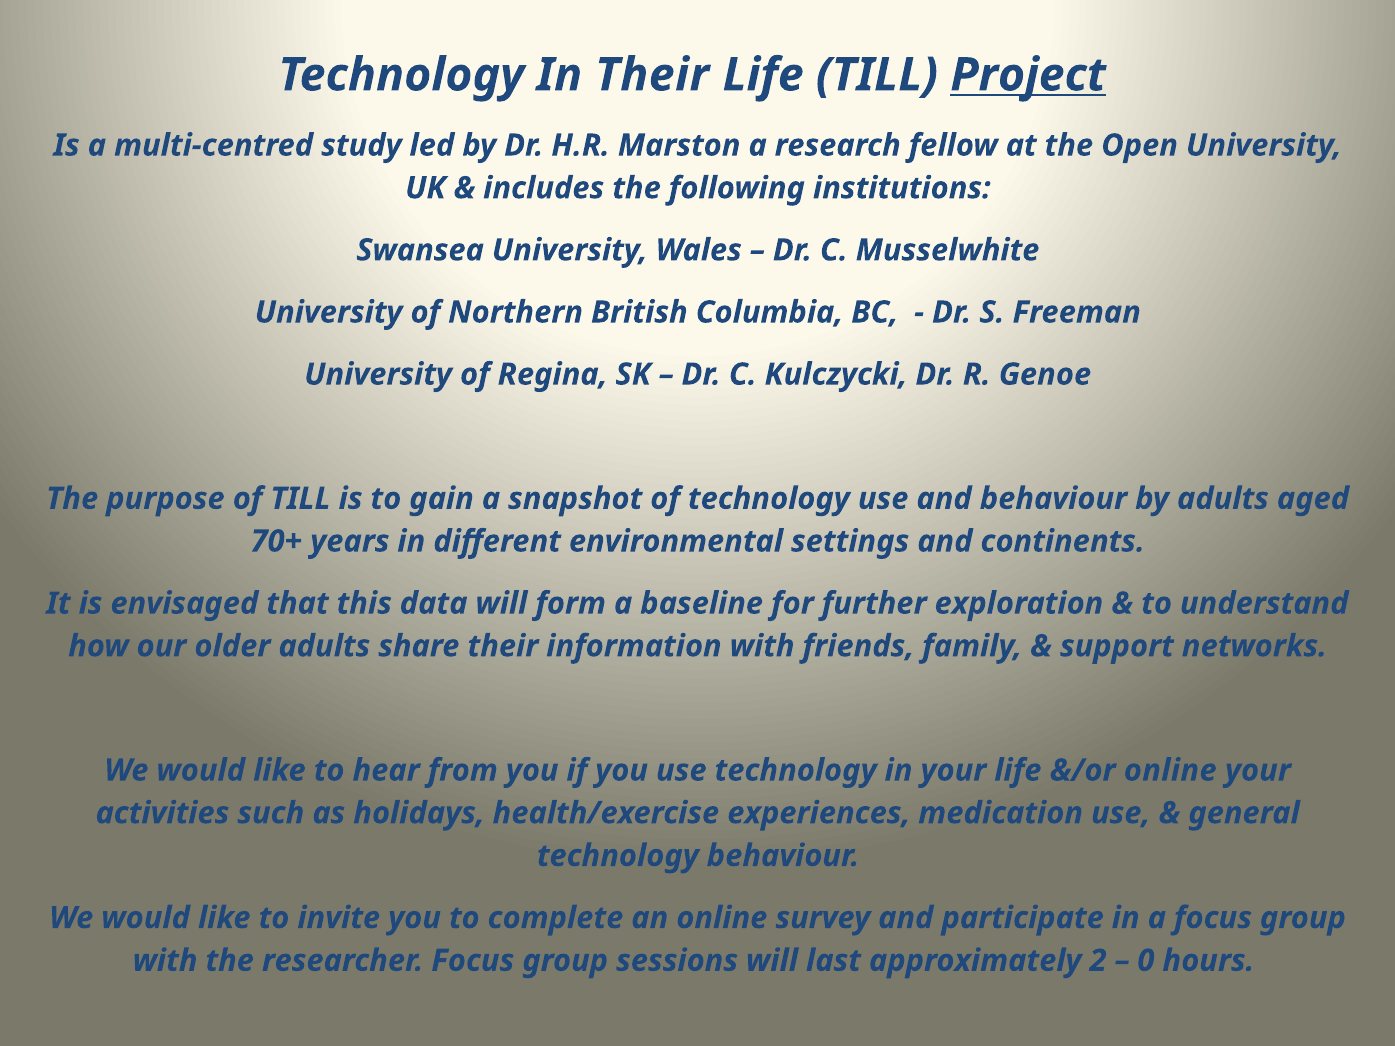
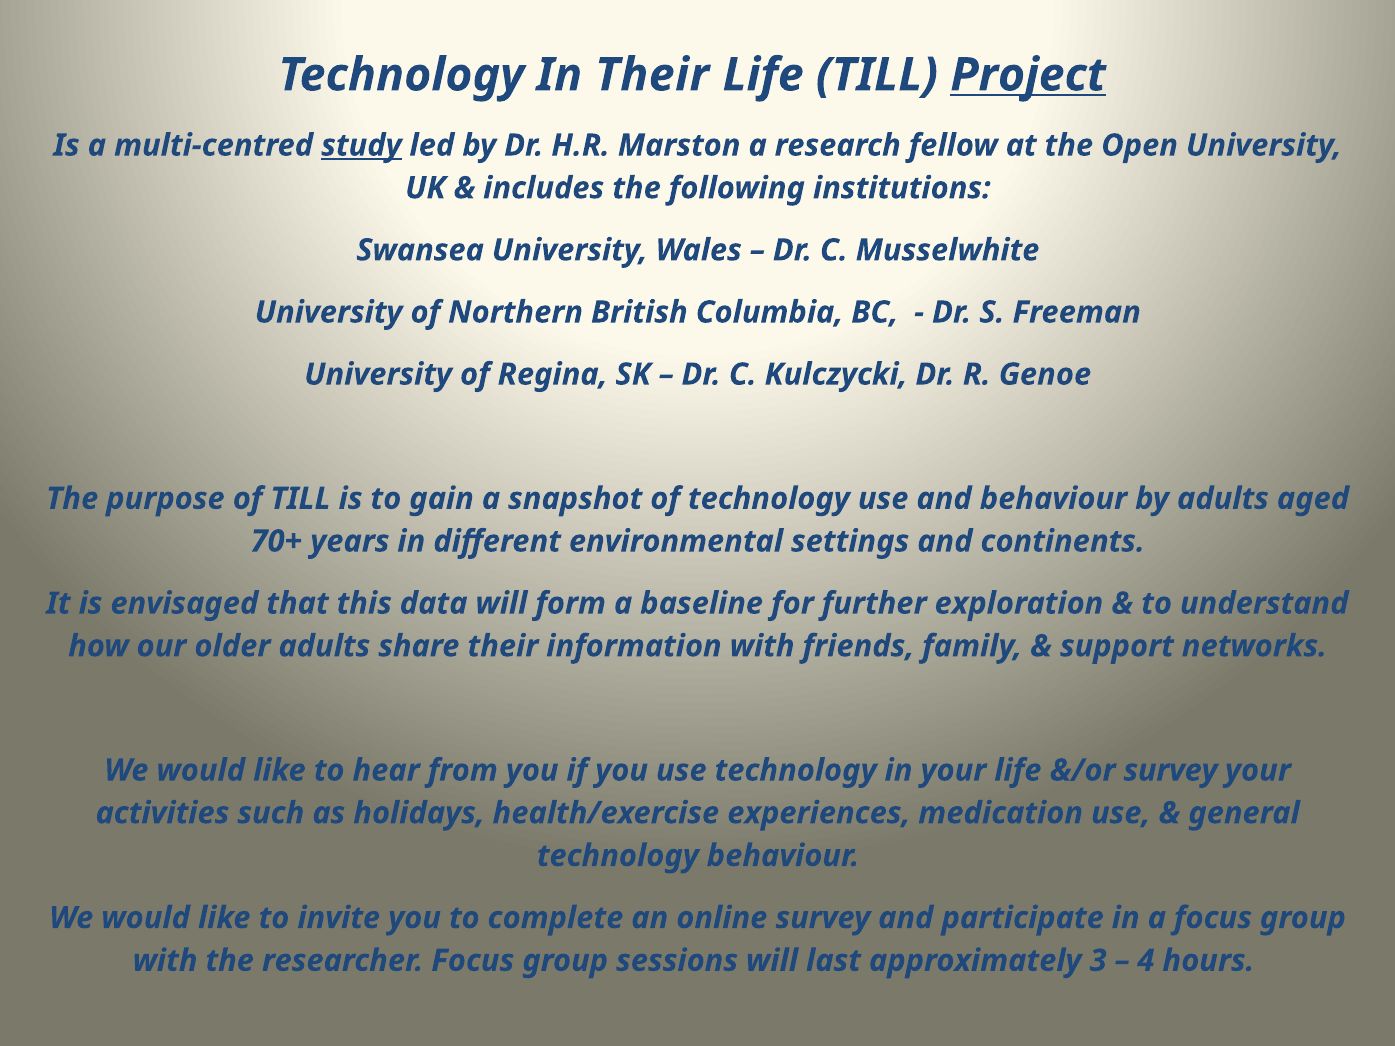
study underline: none -> present
&/or online: online -> survey
2: 2 -> 3
0: 0 -> 4
